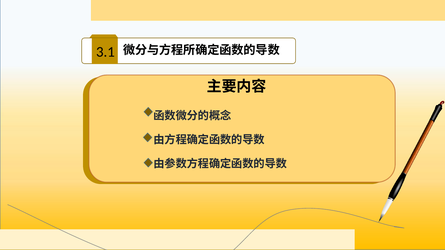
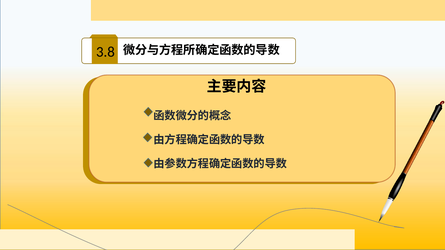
3.1: 3.1 -> 3.8
